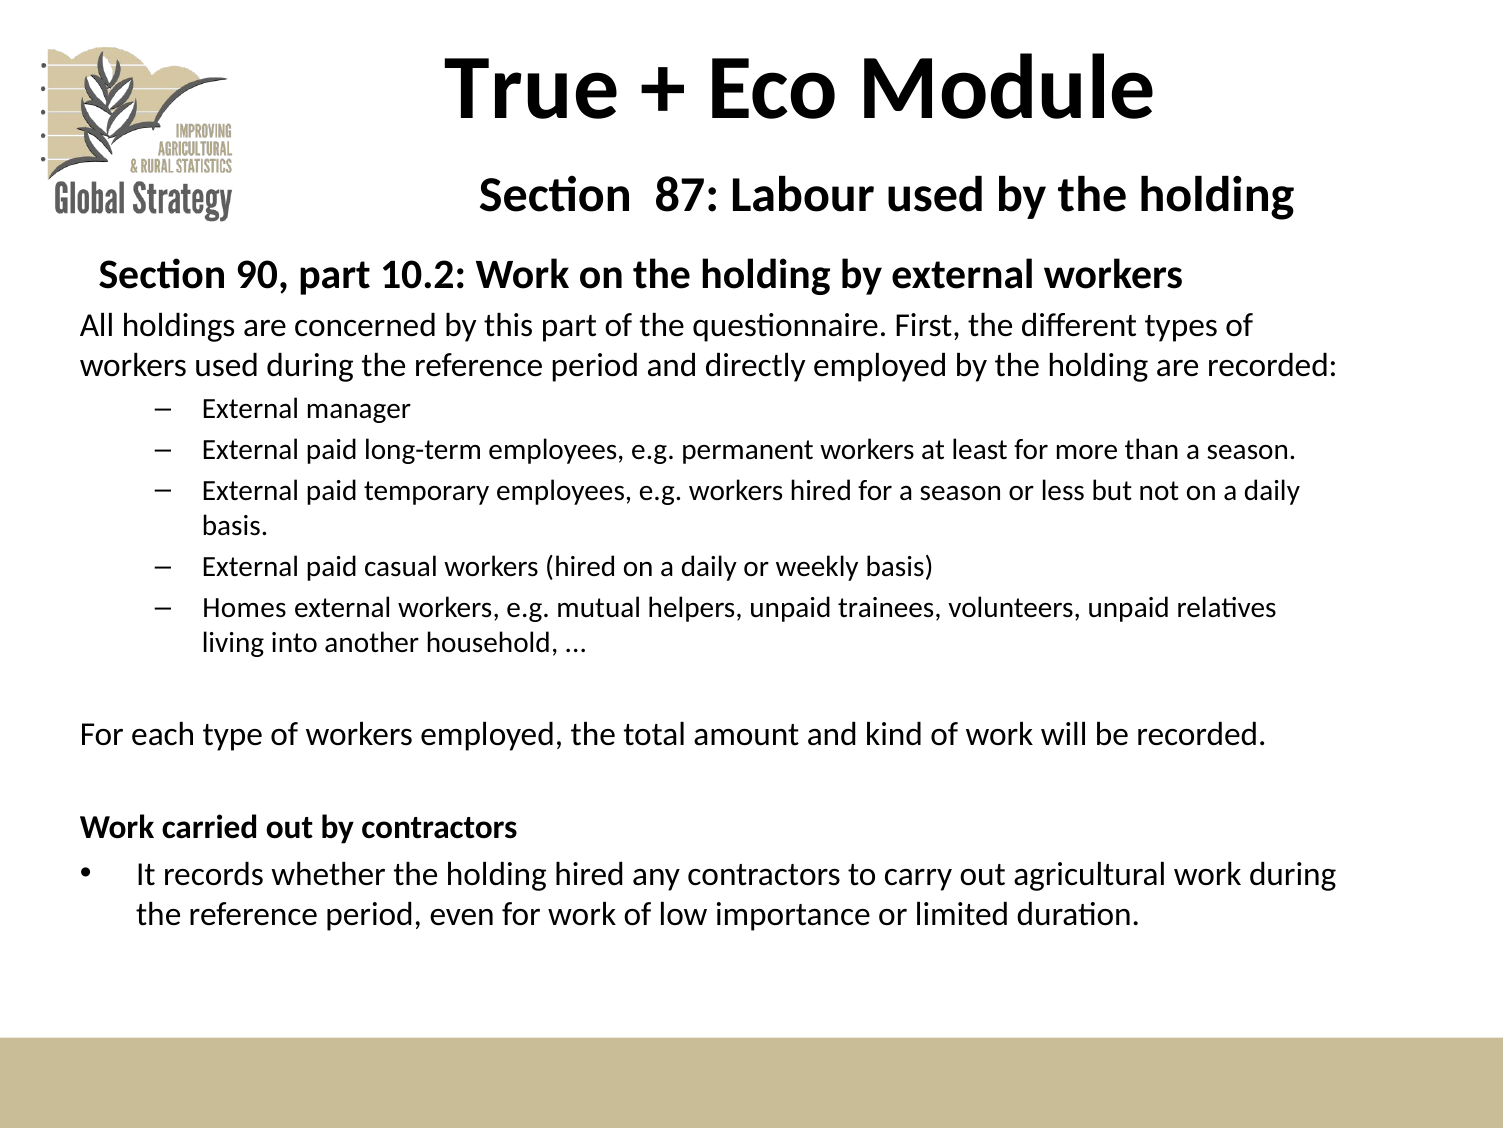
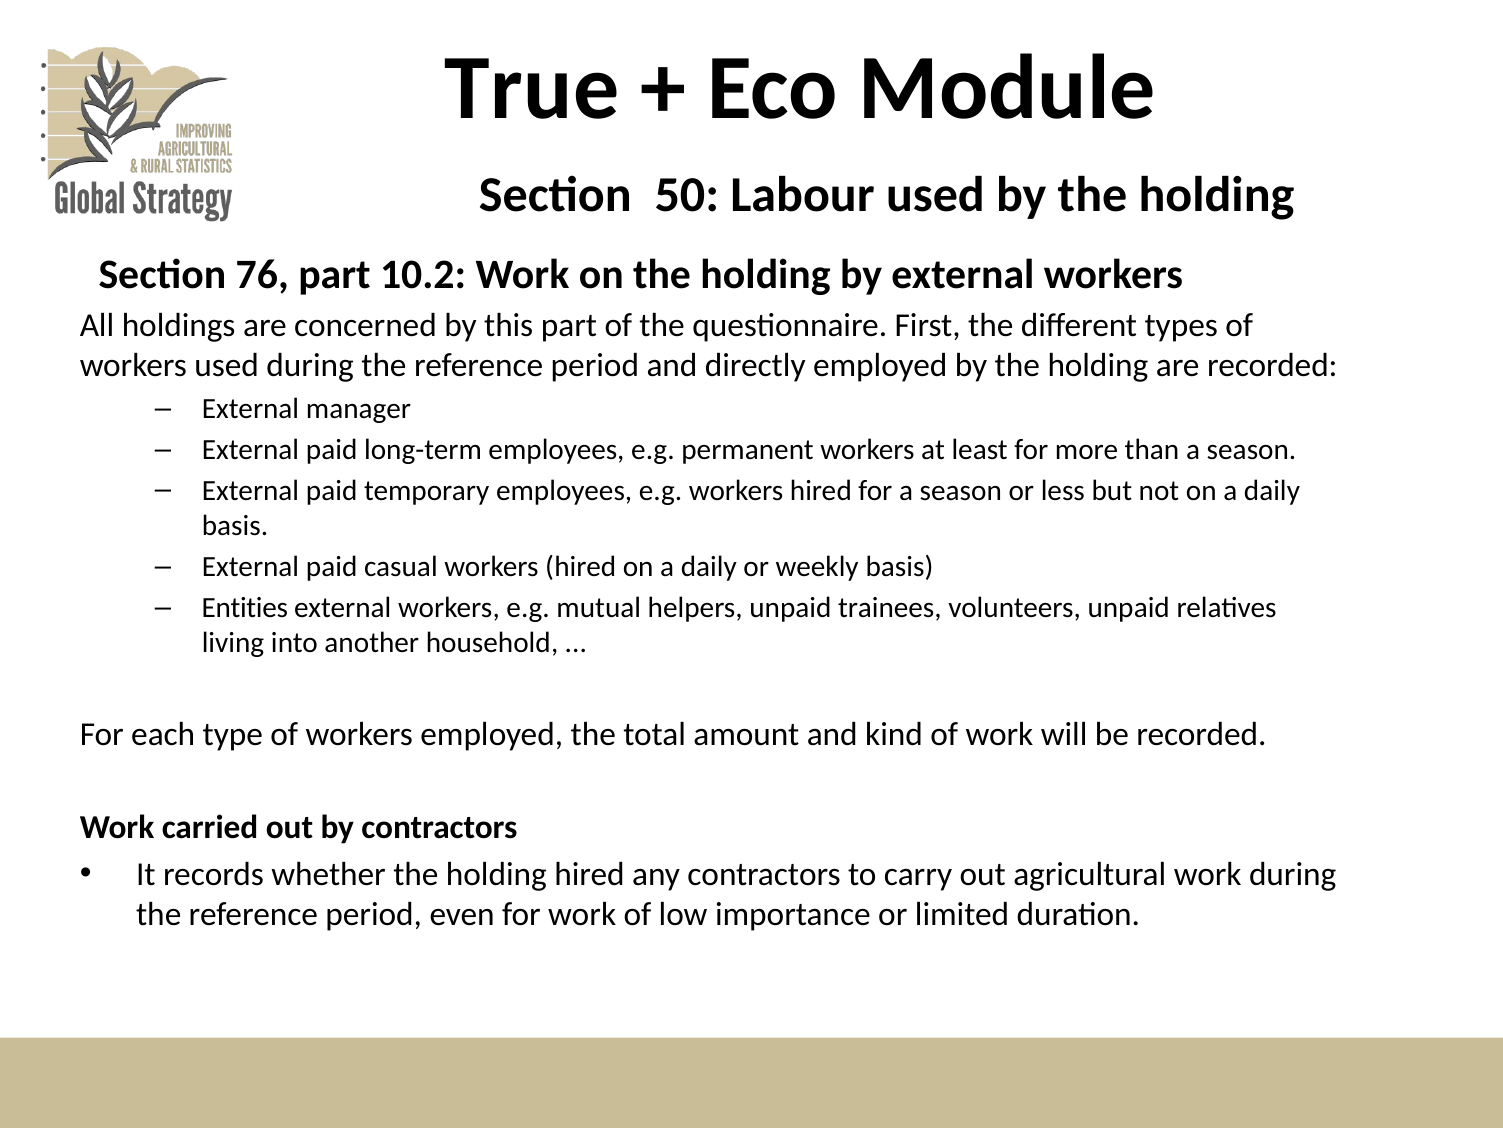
87: 87 -> 50
90: 90 -> 76
Homes: Homes -> Entities
